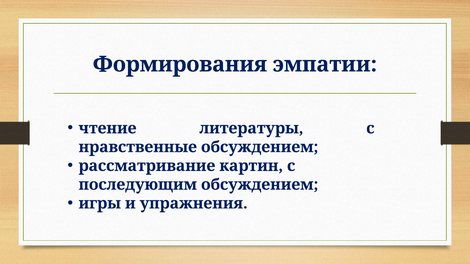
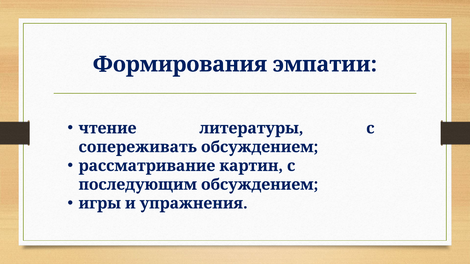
нравственные: нравственные -> сопереживать
